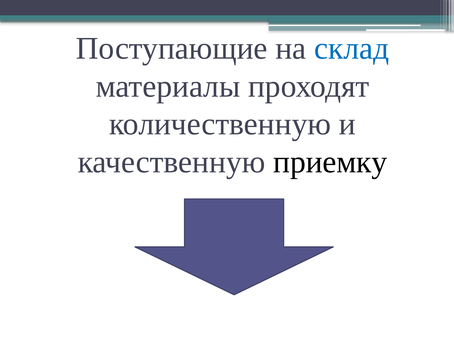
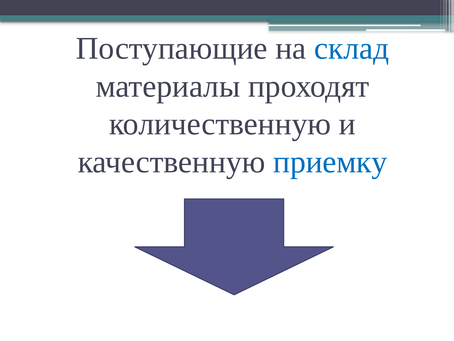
приемку colour: black -> blue
